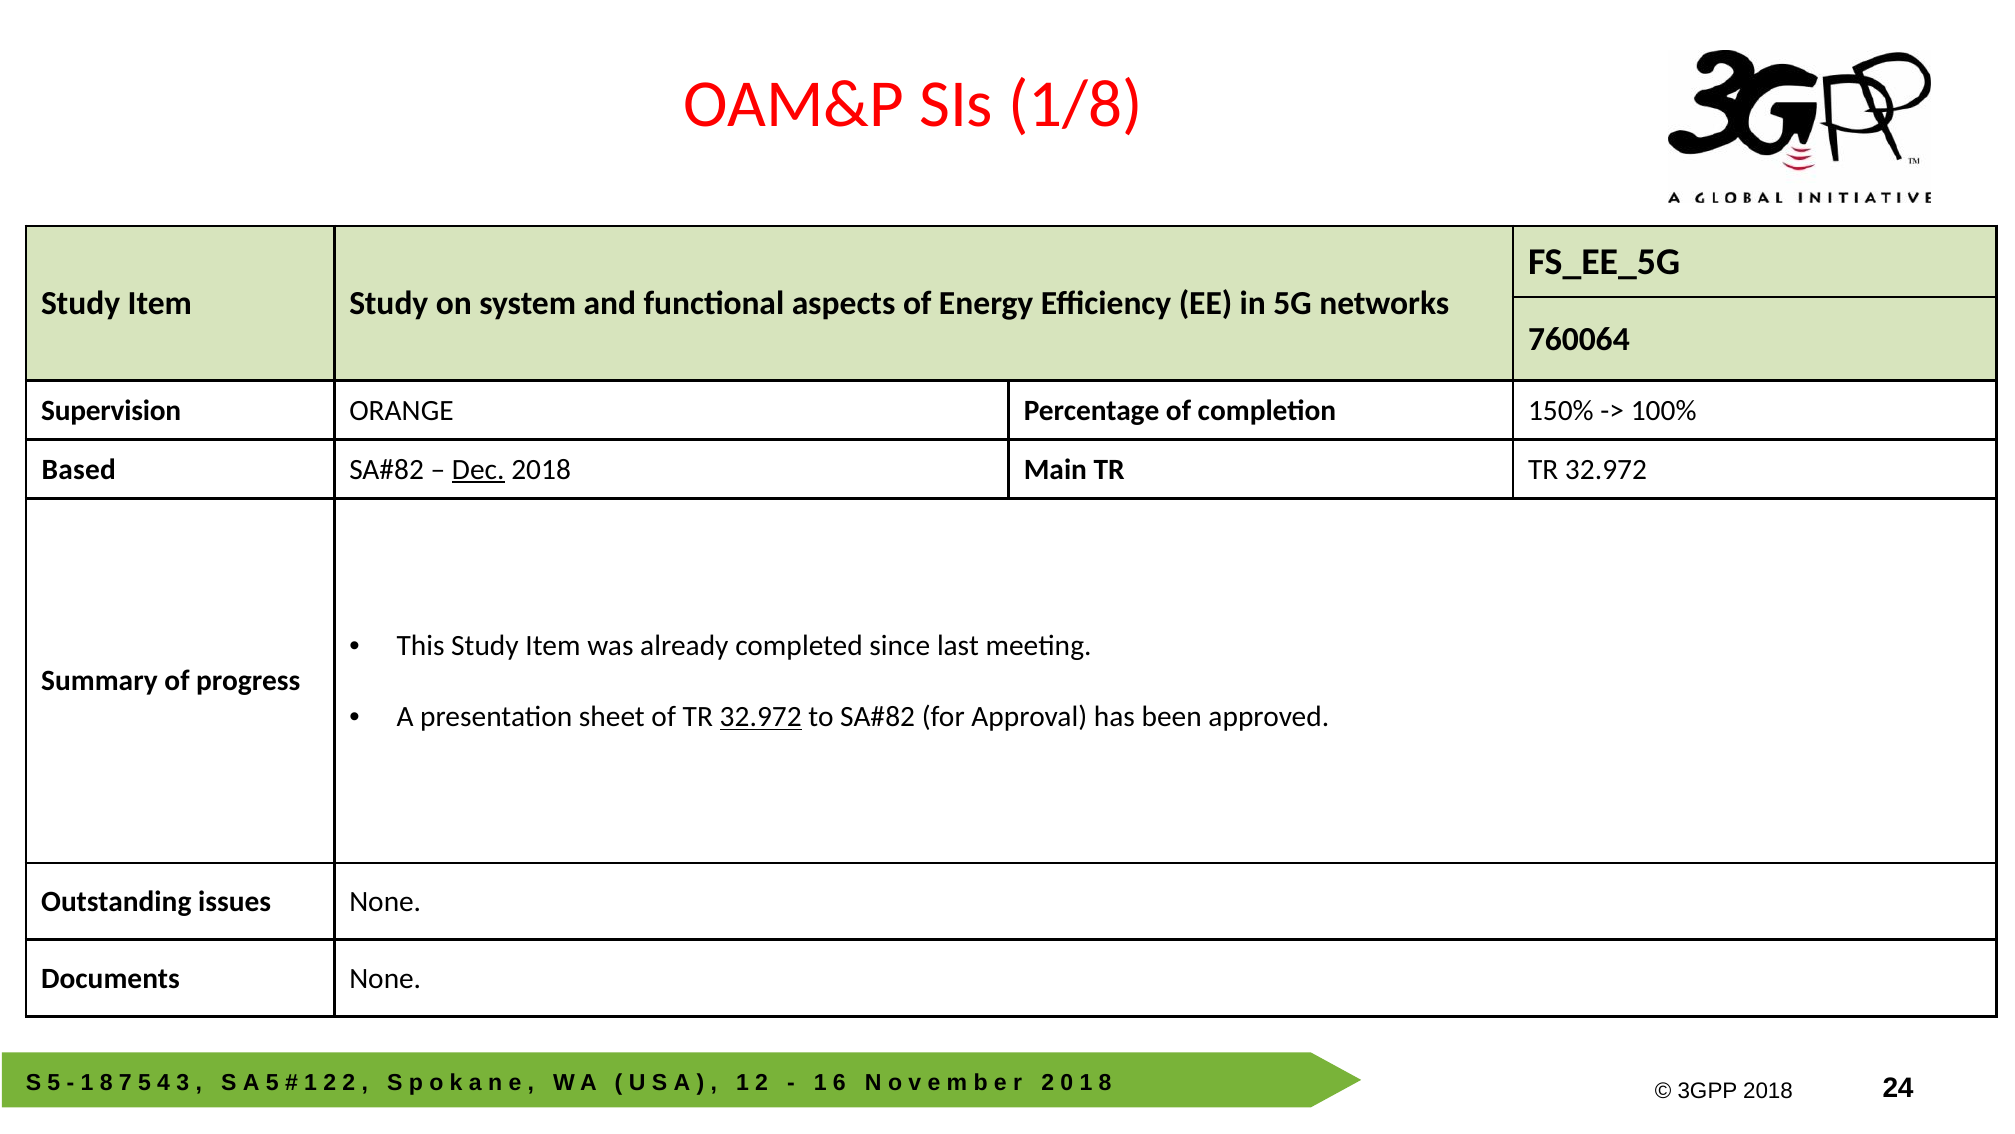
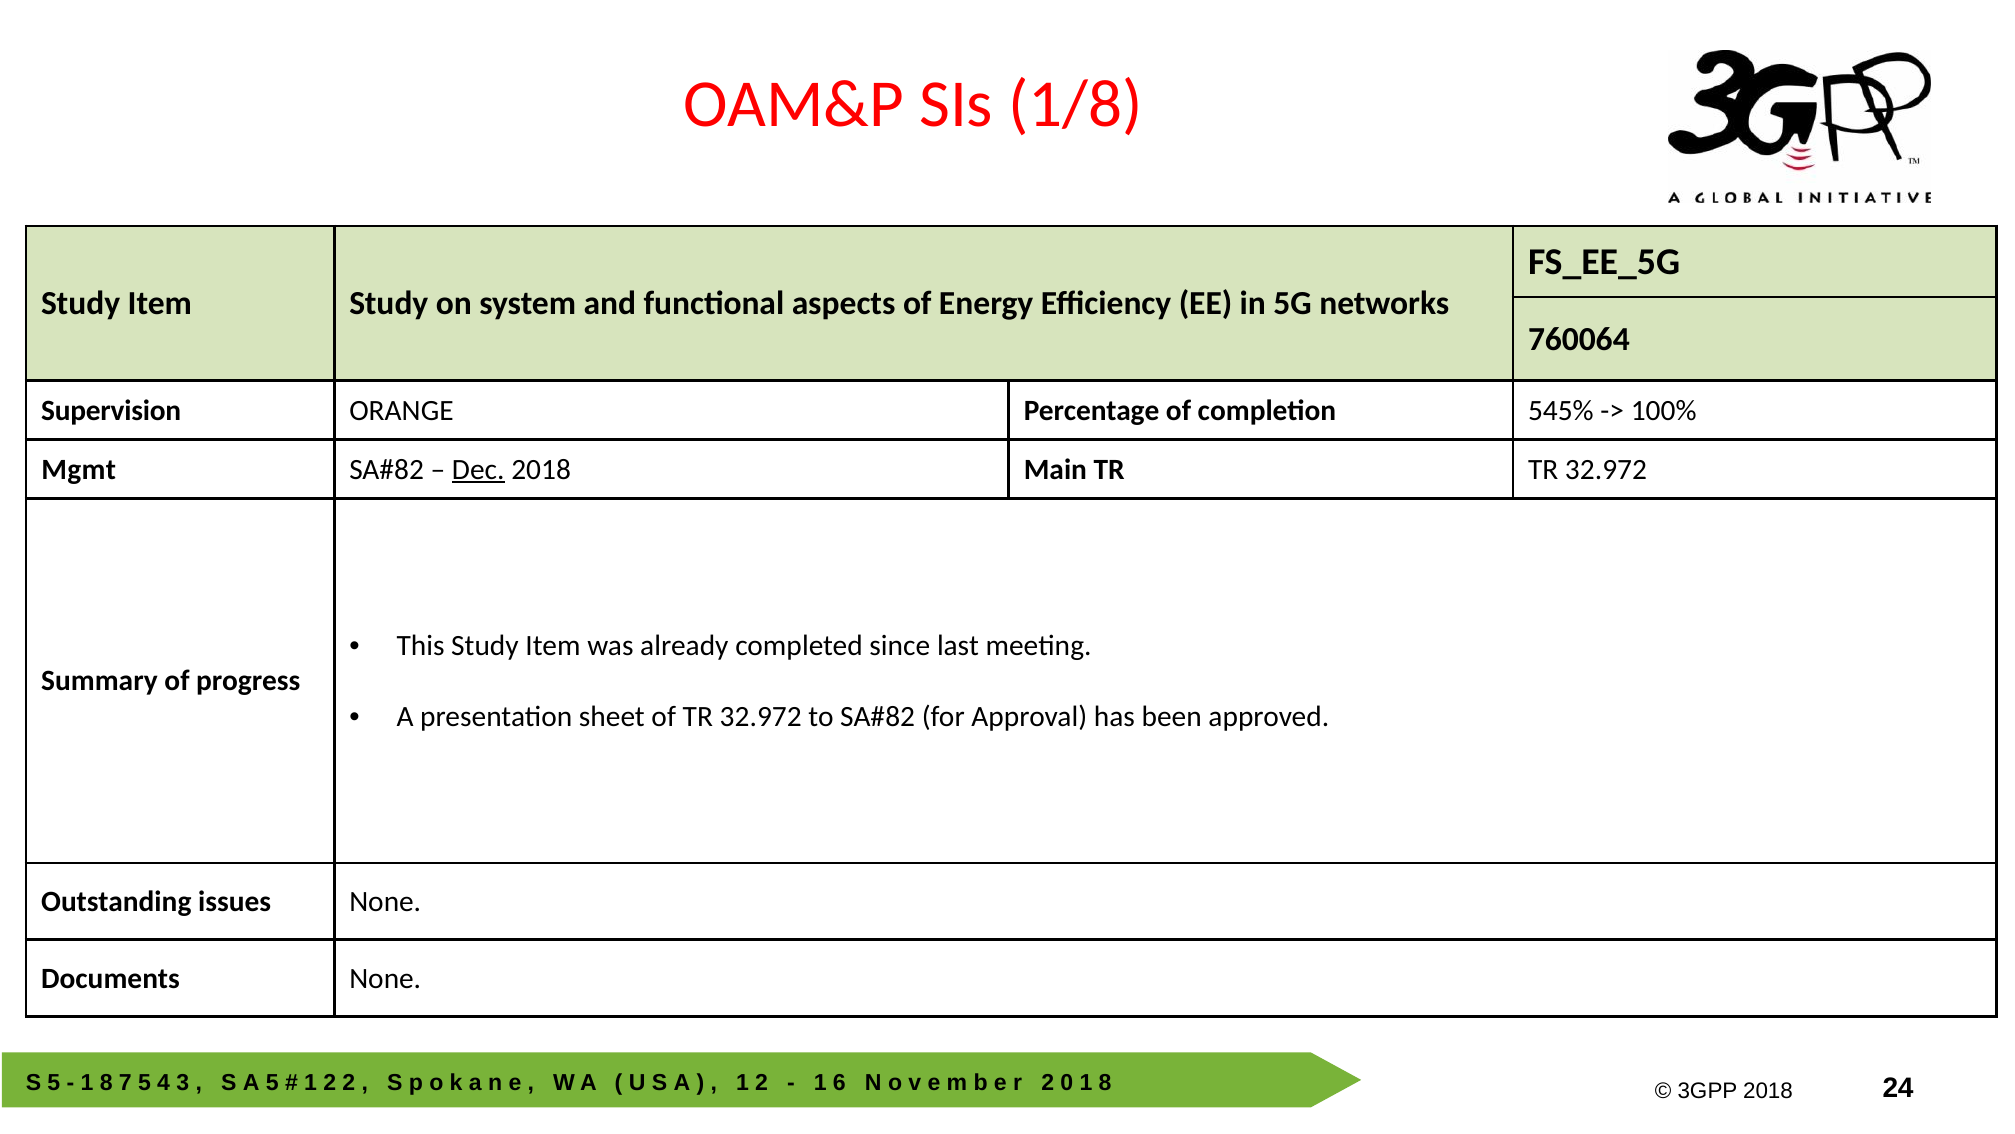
150%: 150% -> 545%
Based: Based -> Mgmt
32.972 at (761, 717) underline: present -> none
